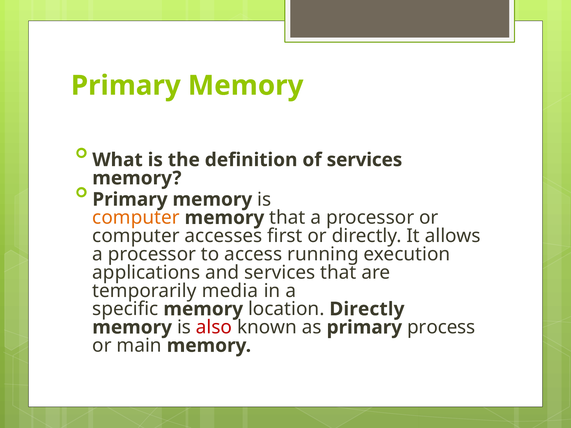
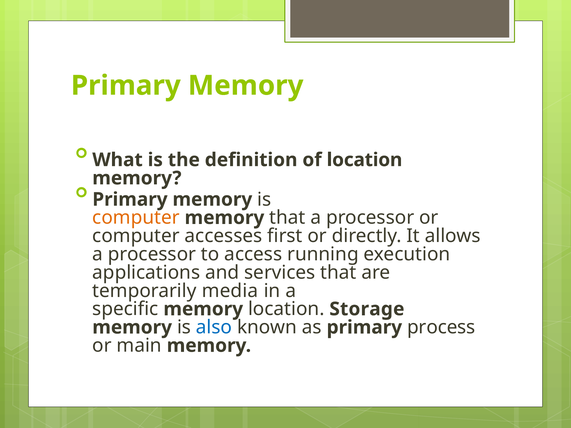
of services: services -> location
location Directly: Directly -> Storage
also colour: red -> blue
